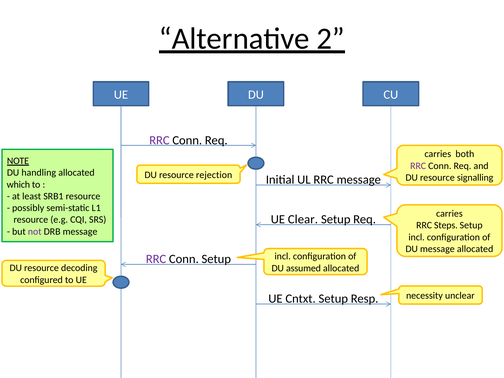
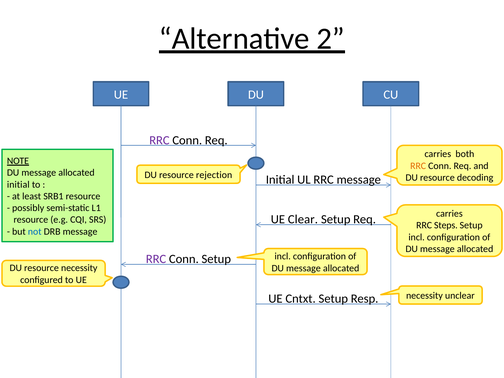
RRC at (418, 166) colour: purple -> orange
handling at (39, 173): handling -> message
signalling: signalling -> decoding
which at (18, 184): which -> initial
not colour: purple -> blue
resource decoding: decoding -> necessity
assumed at (303, 268): assumed -> message
